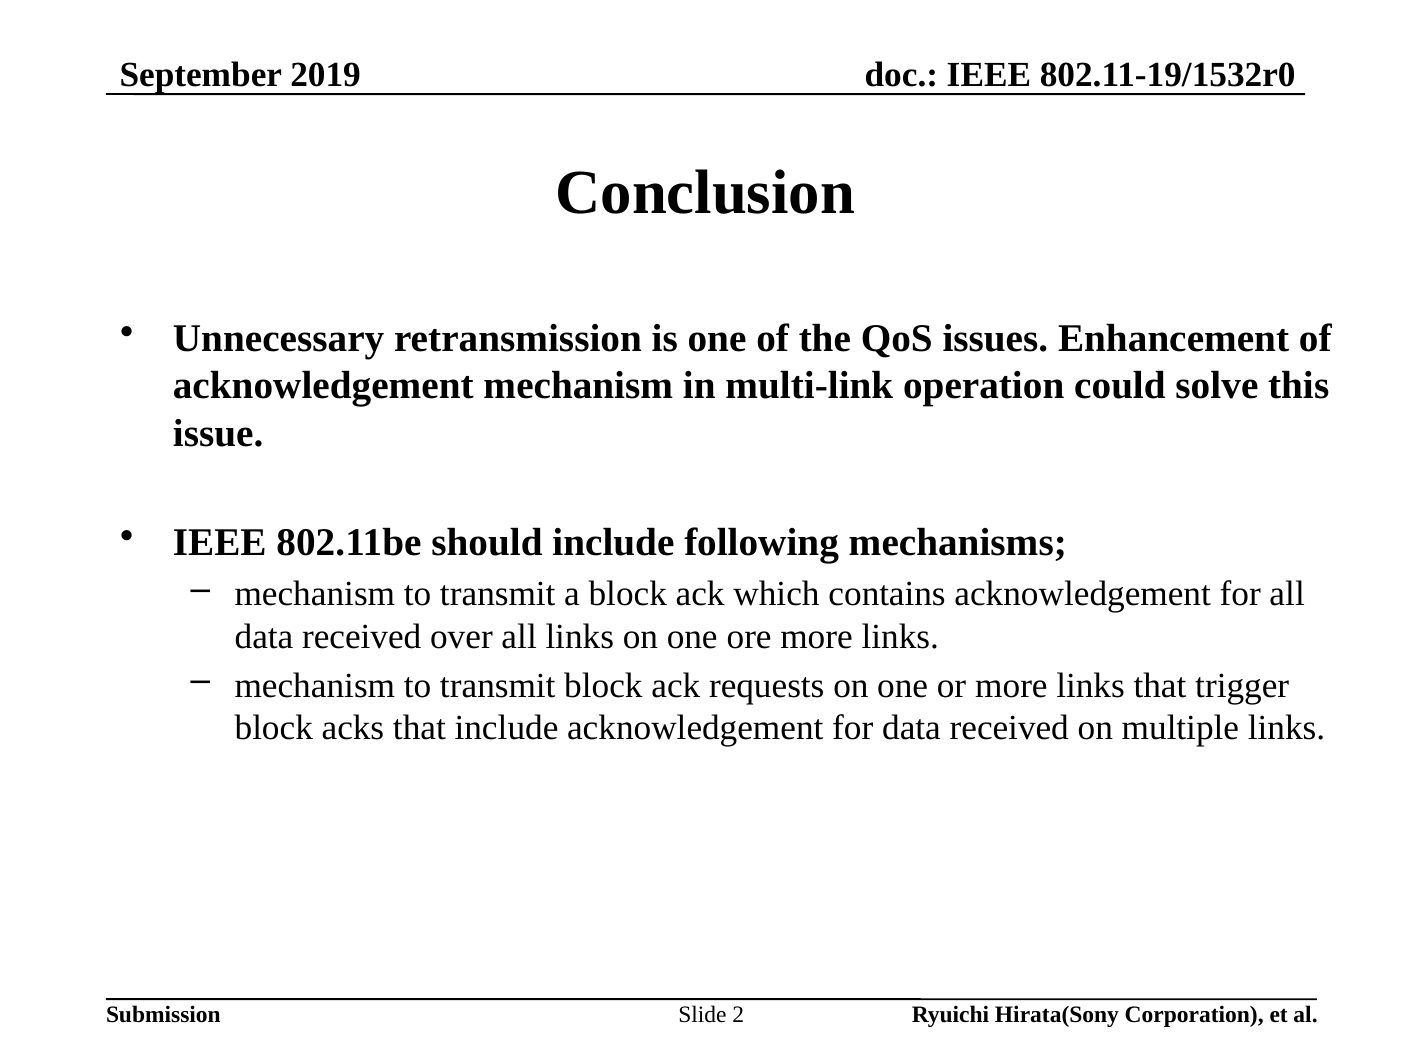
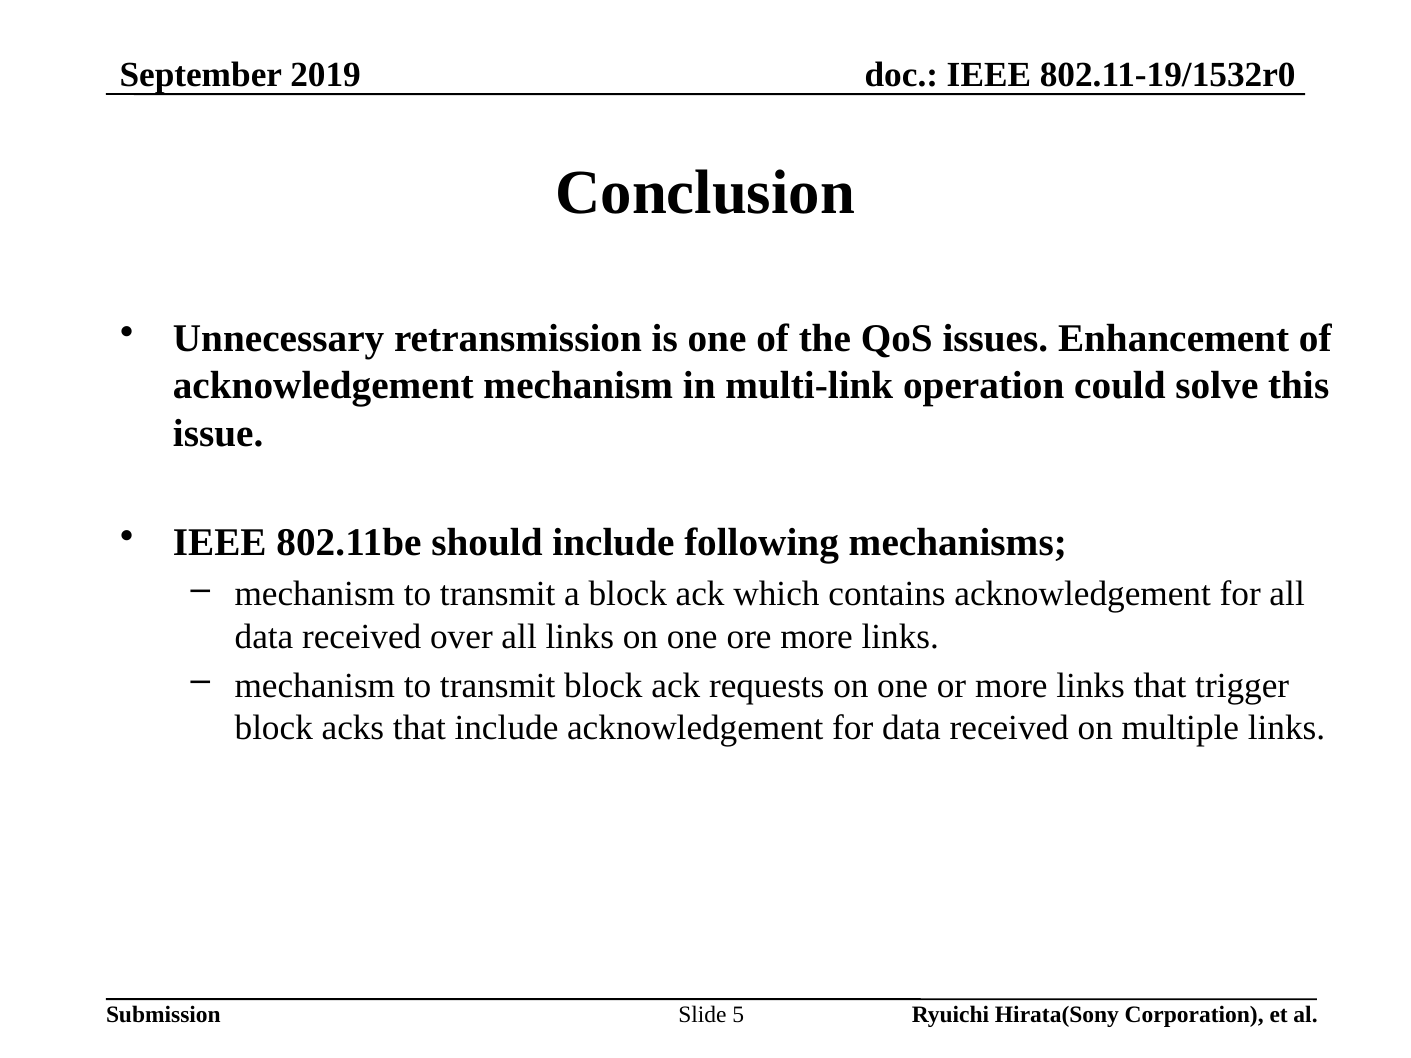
2: 2 -> 5
